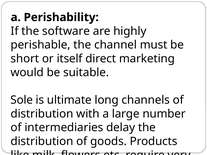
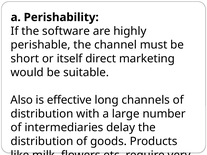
Sole: Sole -> Also
ultimate: ultimate -> effective
